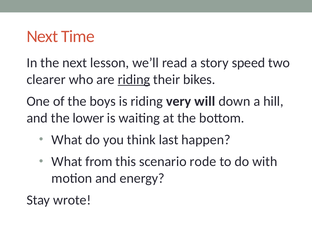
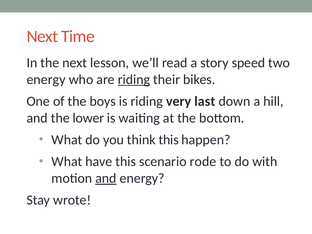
clearer at (46, 79): clearer -> energy
will: will -> last
think last: last -> this
from: from -> have
and at (106, 178) underline: none -> present
